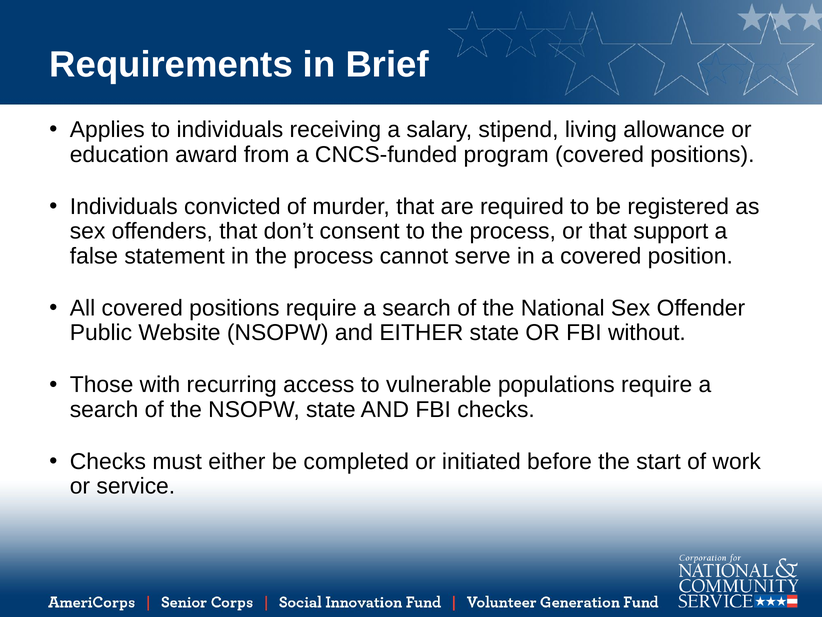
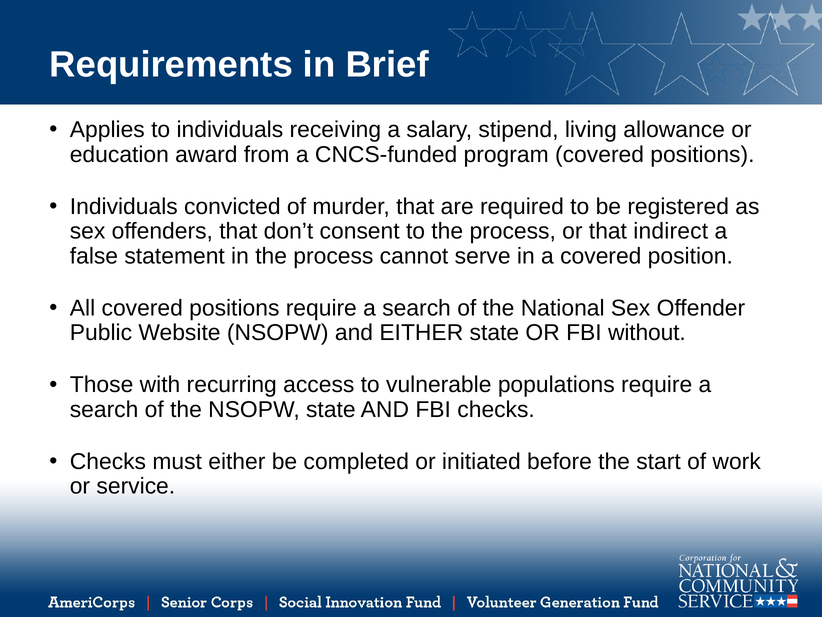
support: support -> indirect
